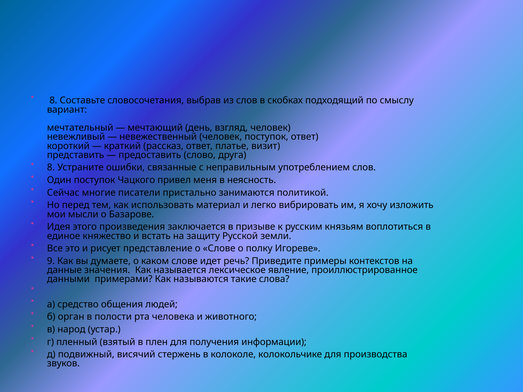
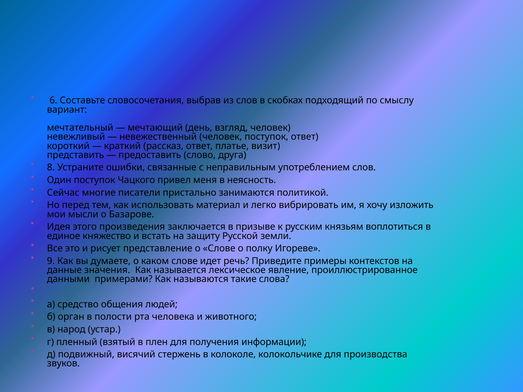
8 at (53, 101): 8 -> 6
